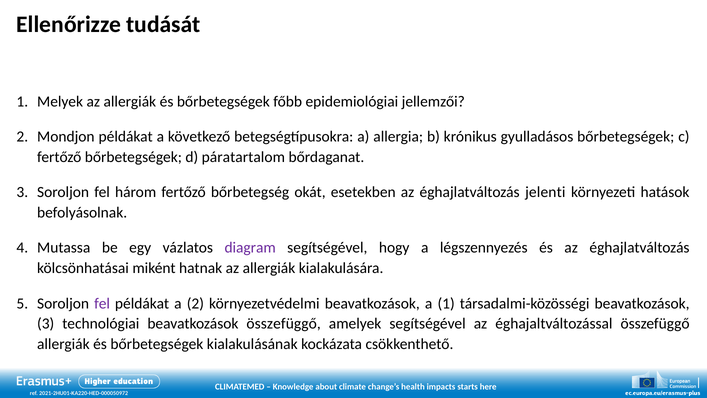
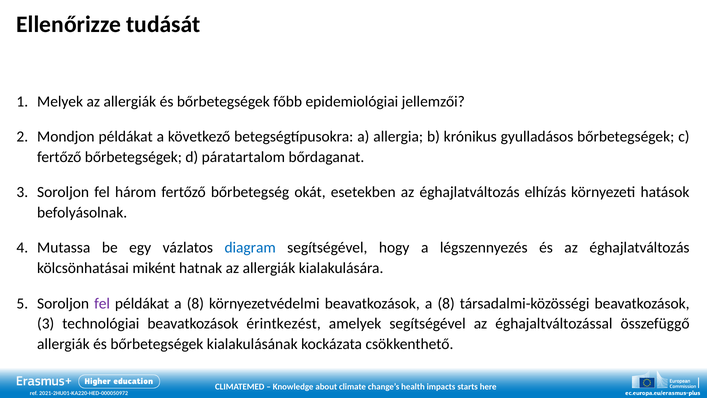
jelenti: jelenti -> elhízás
diagram colour: purple -> blue
példákat a 2: 2 -> 8
beavatkozások a 1: 1 -> 8
beavatkozások összefüggő: összefüggő -> érintkezést
